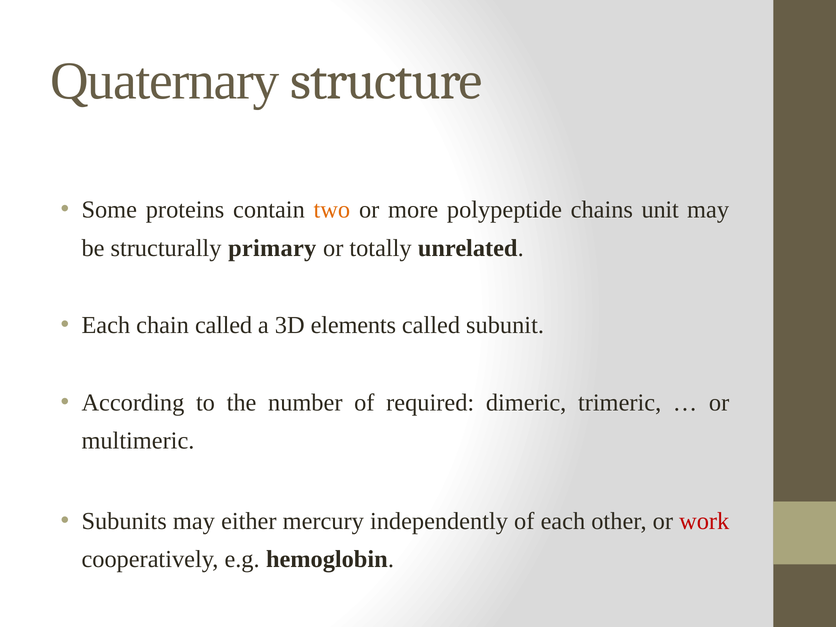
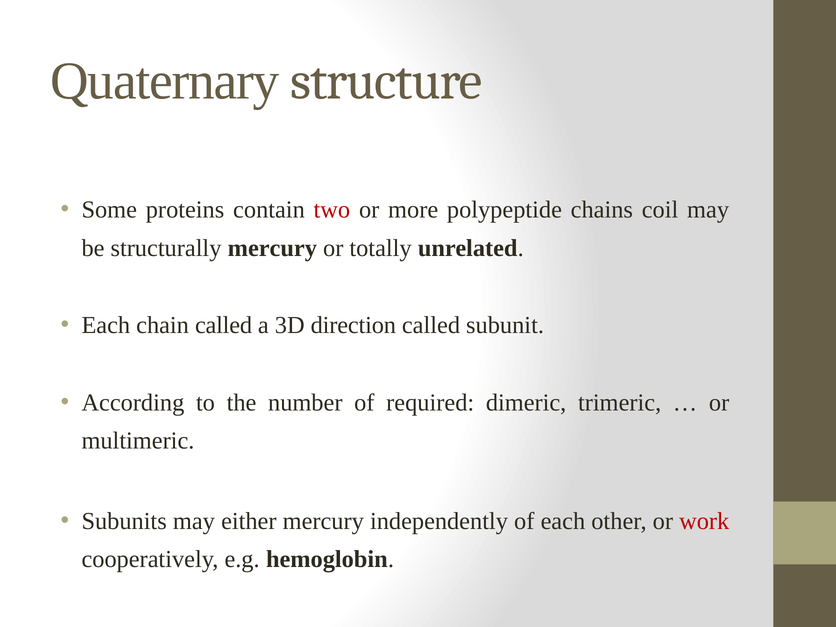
two colour: orange -> red
unit: unit -> coil
structurally primary: primary -> mercury
elements: elements -> direction
